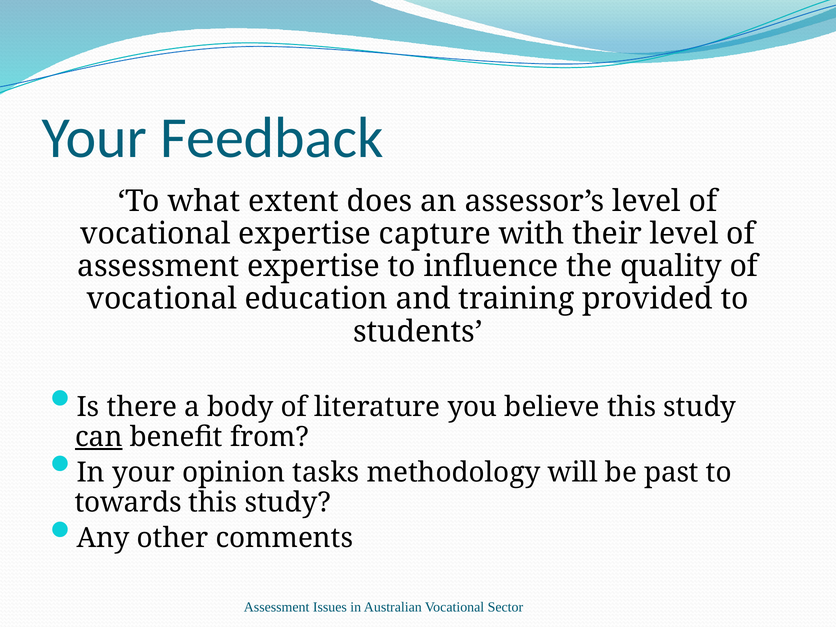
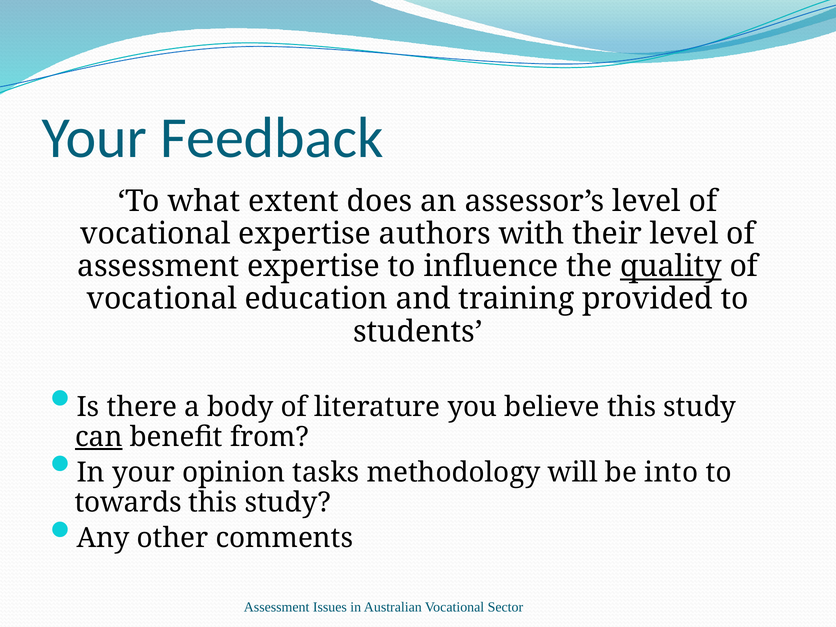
capture: capture -> authors
quality underline: none -> present
past: past -> into
